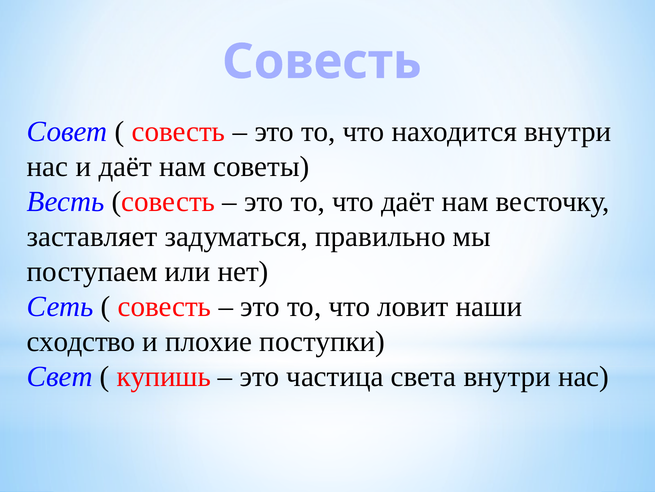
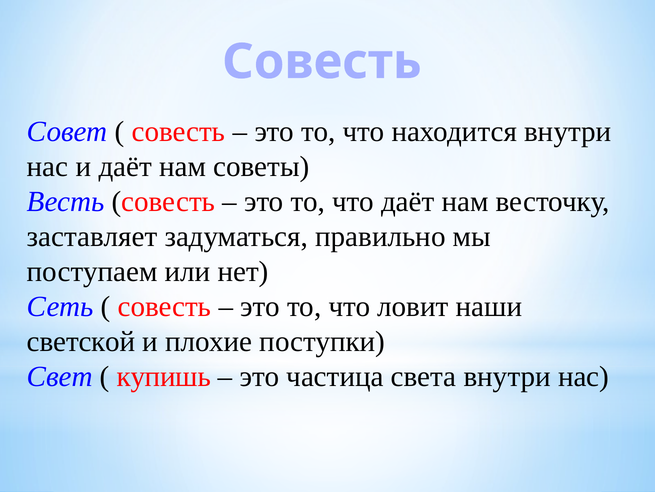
сходство: сходство -> светской
